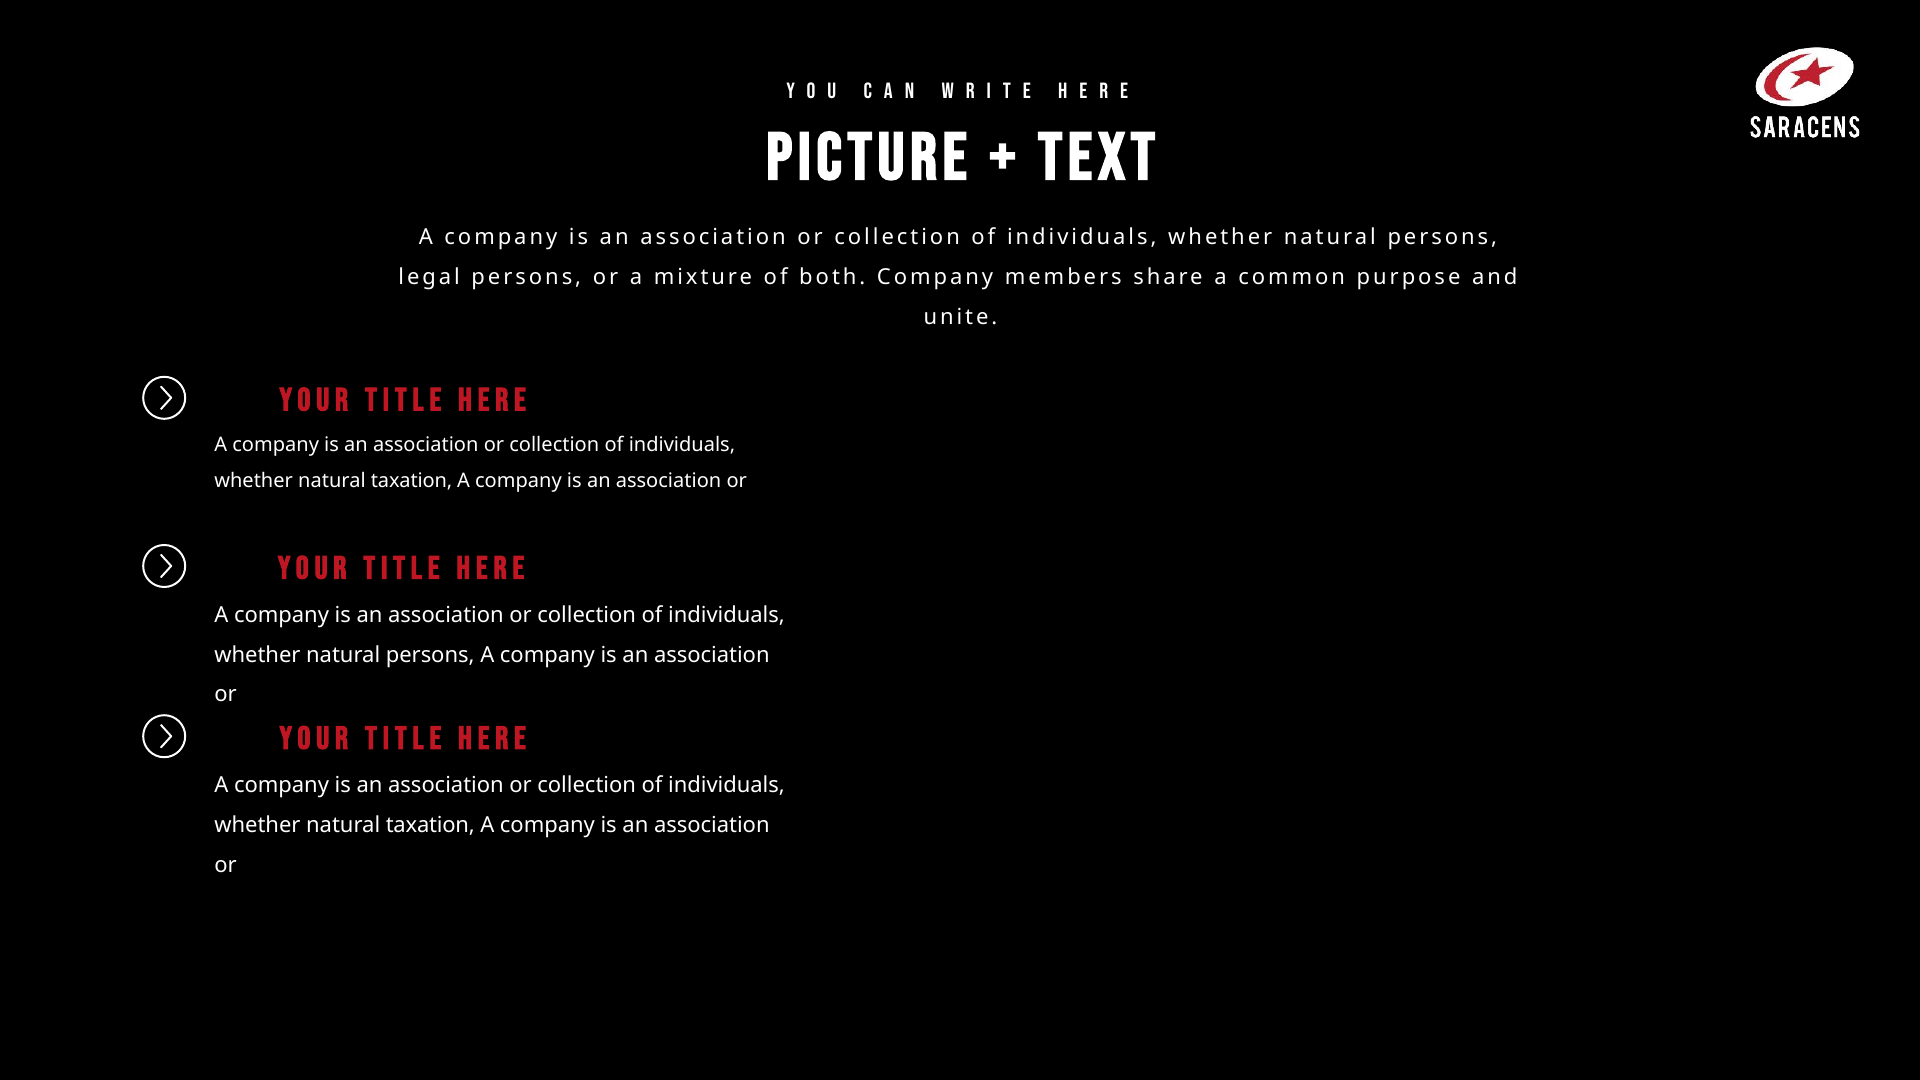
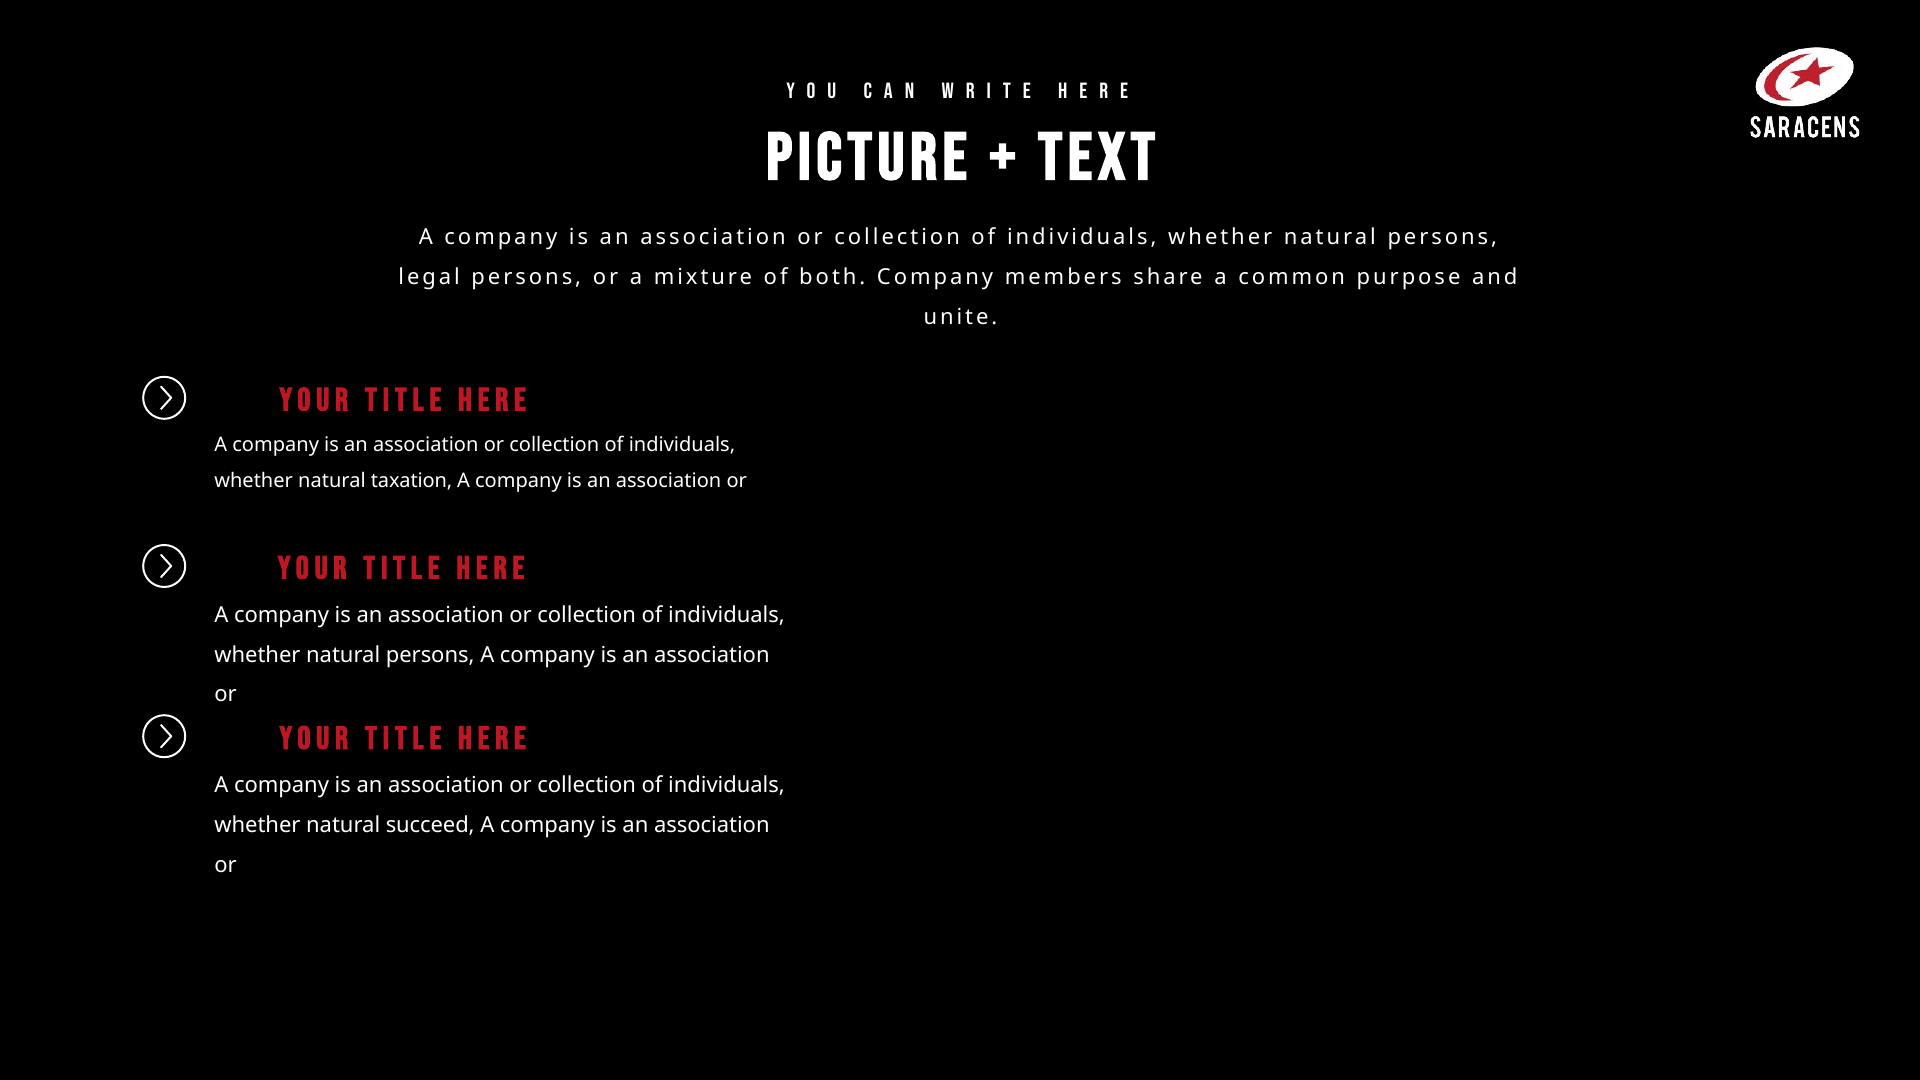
taxation at (430, 825): taxation -> succeed
